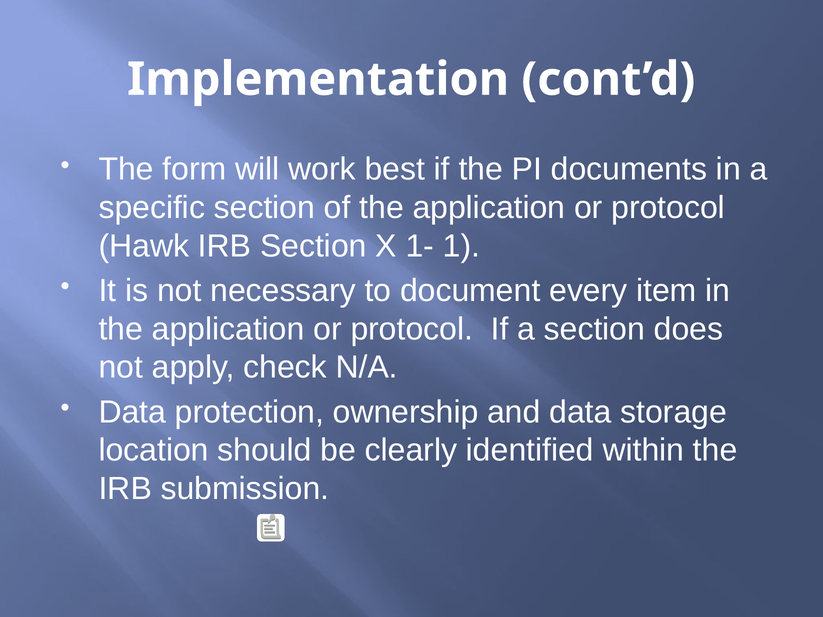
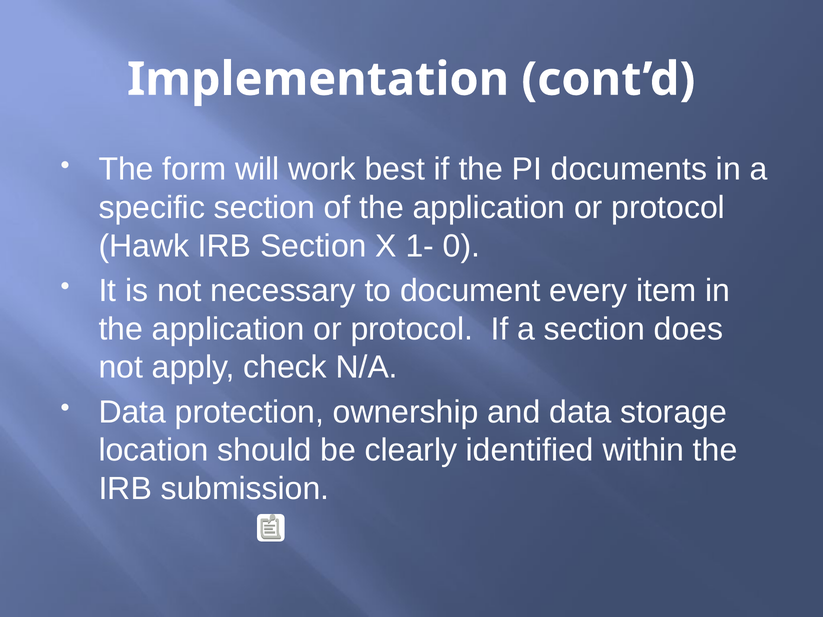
1: 1 -> 0
